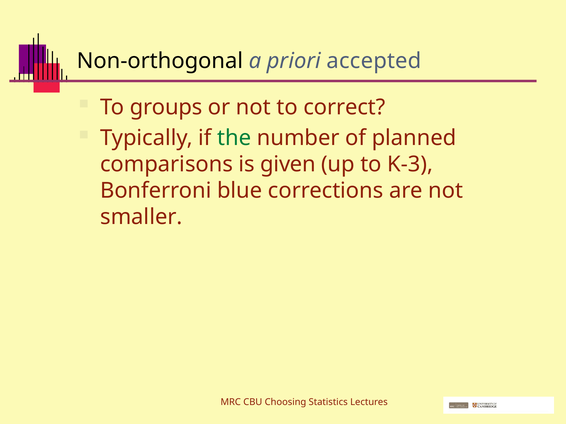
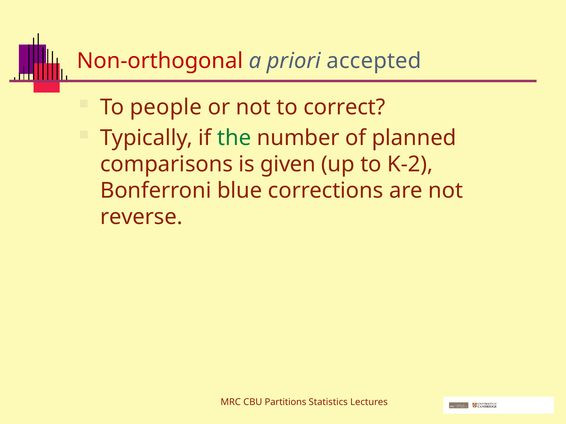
Non-orthogonal colour: black -> red
groups: groups -> people
K-3: K-3 -> K-2
smaller: smaller -> reverse
Choosing: Choosing -> Partitions
